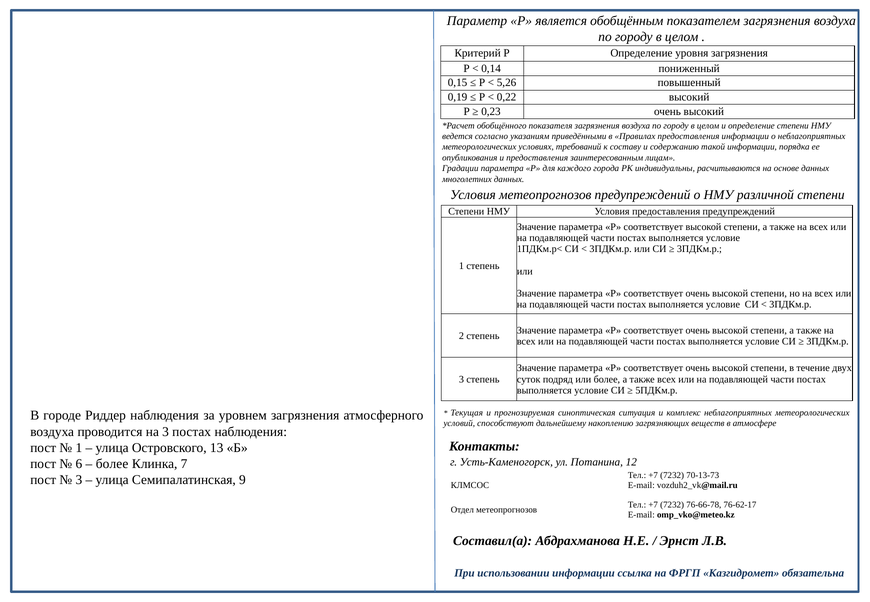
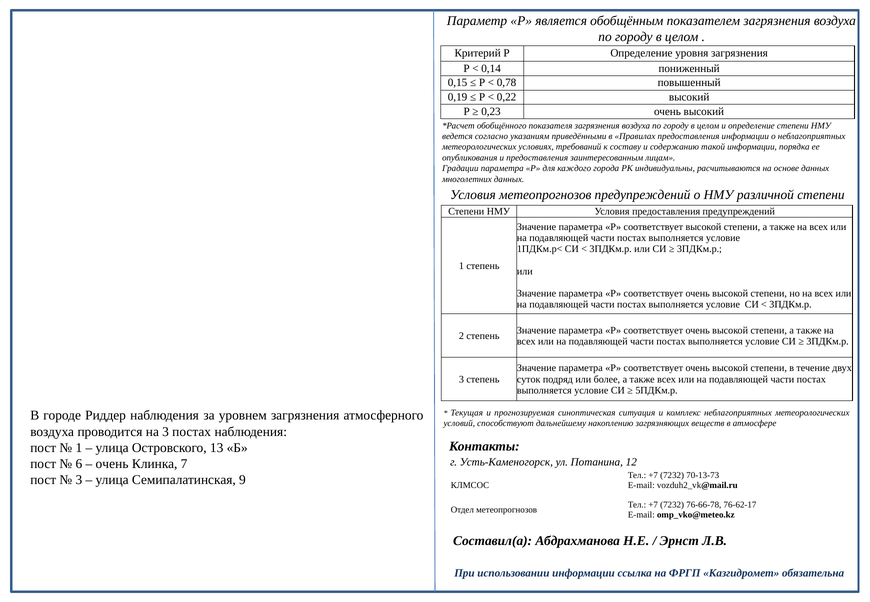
5,26: 5,26 -> 0,78
более at (112, 464): более -> очень
